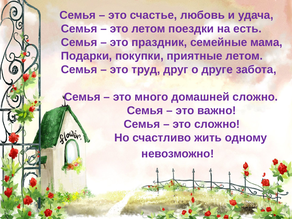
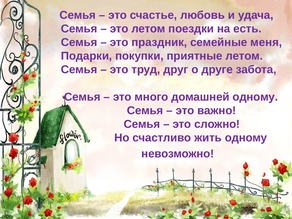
мама: мама -> меня
домашней сложно: сложно -> одному
